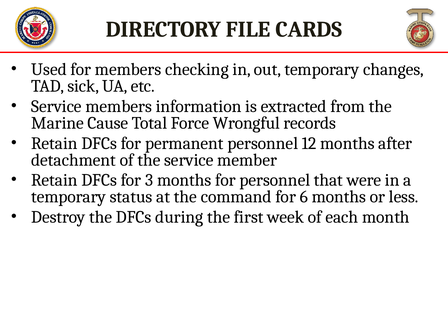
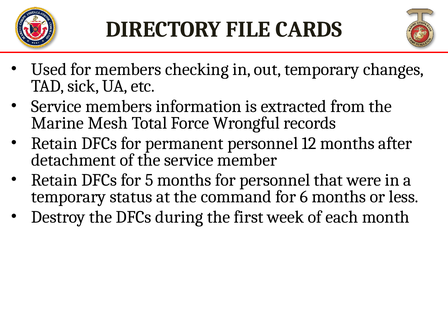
Cause: Cause -> Mesh
3: 3 -> 5
